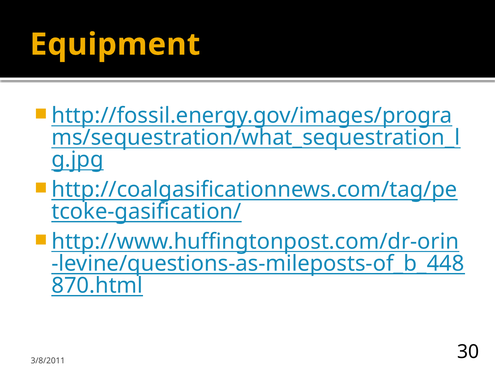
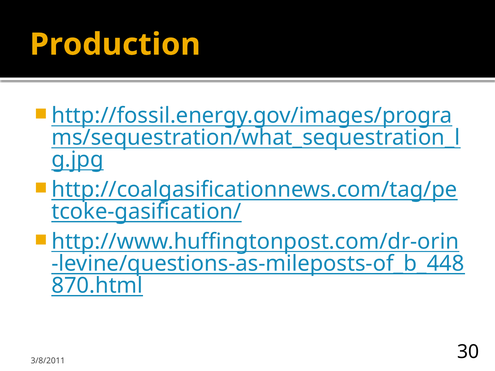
Equipment: Equipment -> Production
